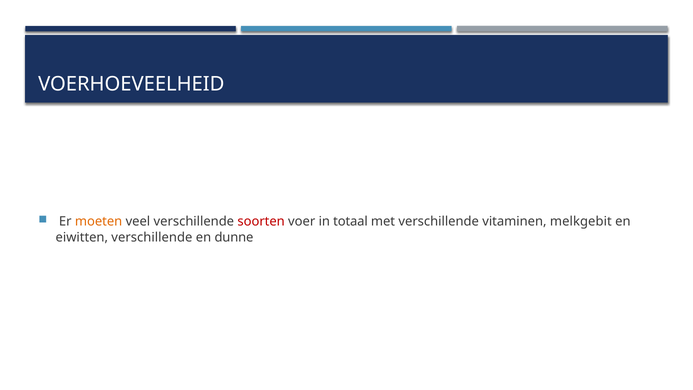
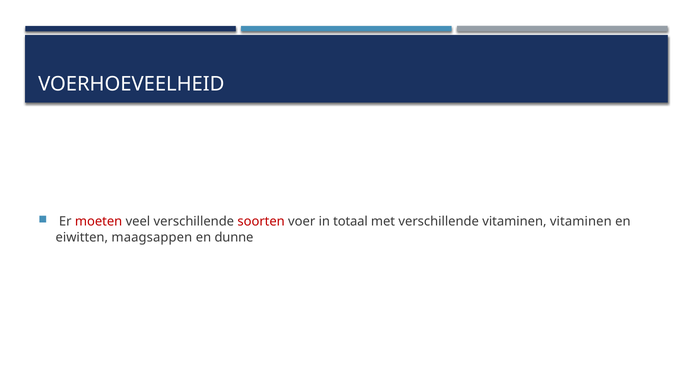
moeten colour: orange -> red
vitaminen melkgebit: melkgebit -> vitaminen
eiwitten verschillende: verschillende -> maagsappen
